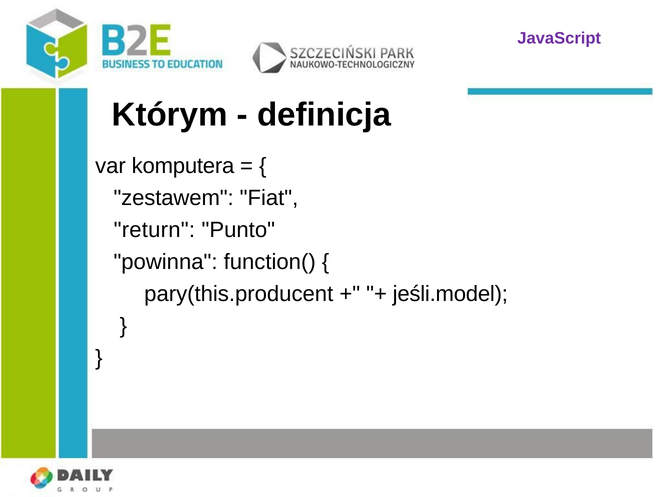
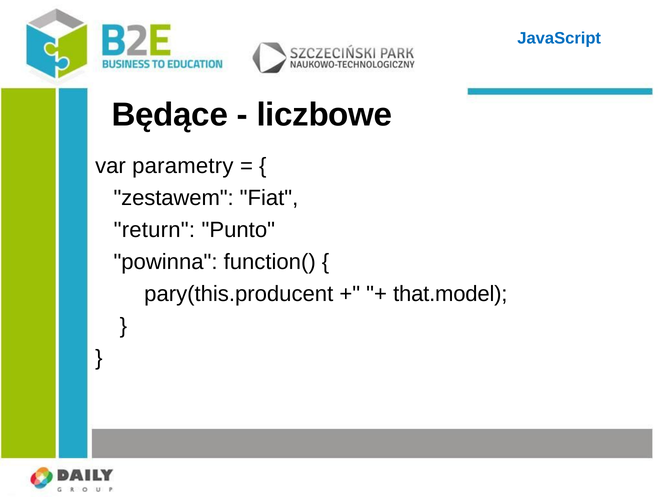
JavaScript colour: purple -> blue
Którym: Którym -> Będące
definicja: definicja -> liczbowe
komputera: komputera -> parametry
jeśli.model: jeśli.model -> that.model
